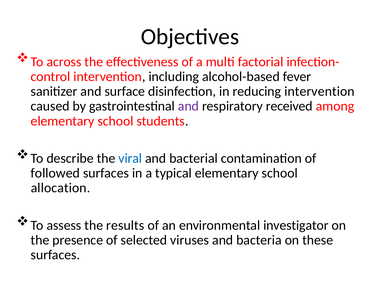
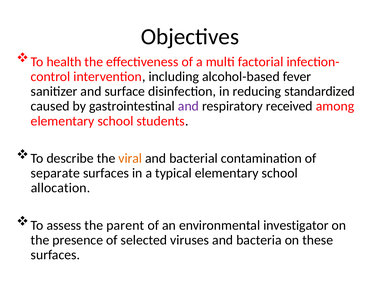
across: across -> health
reducing intervention: intervention -> standardized
viral colour: blue -> orange
followed: followed -> separate
results: results -> parent
